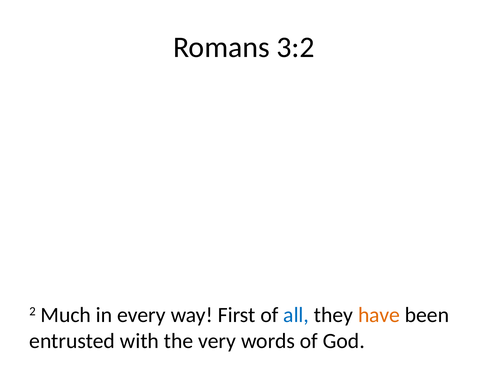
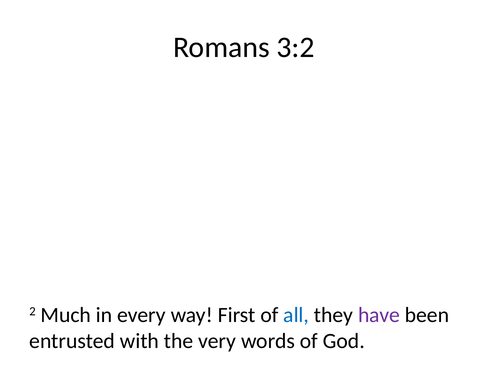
have colour: orange -> purple
